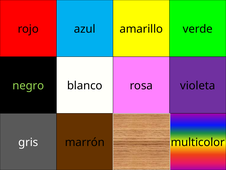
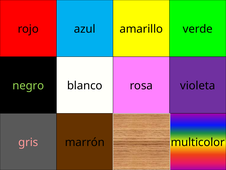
gris colour: white -> pink
